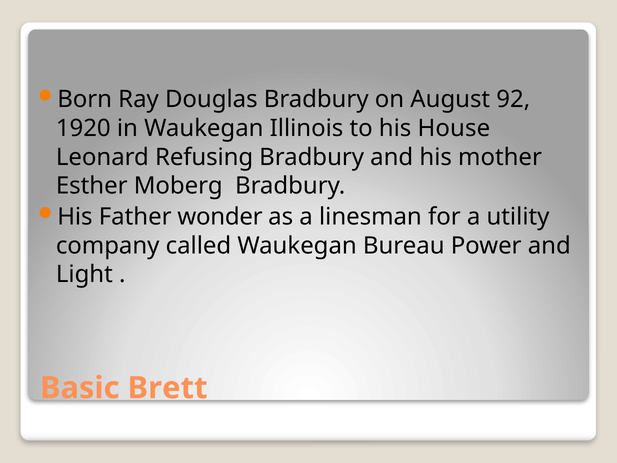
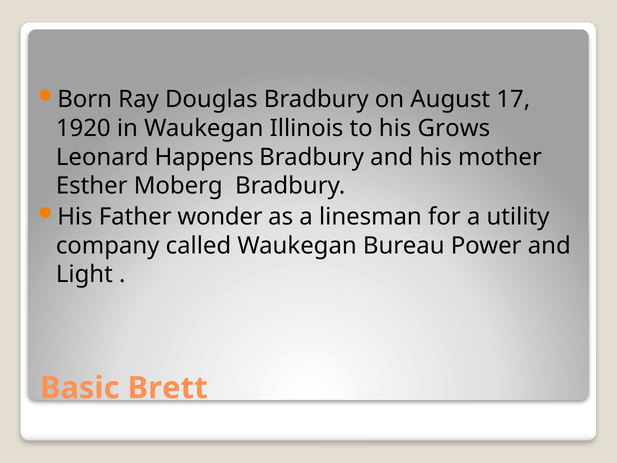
92: 92 -> 17
House: House -> Grows
Refusing: Refusing -> Happens
